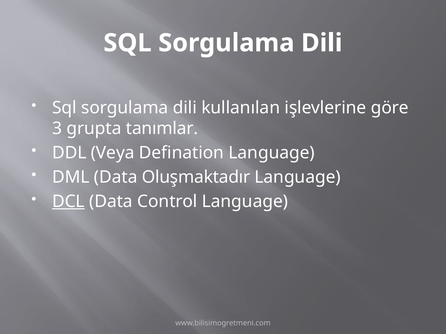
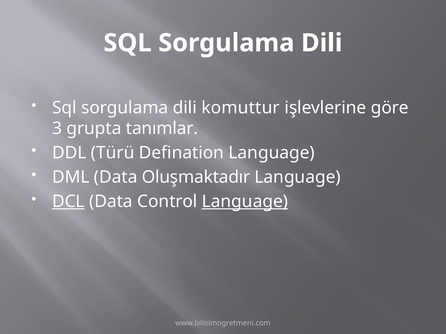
kullanılan: kullanılan -> komuttur
Veya: Veya -> Türü
Language at (245, 202) underline: none -> present
